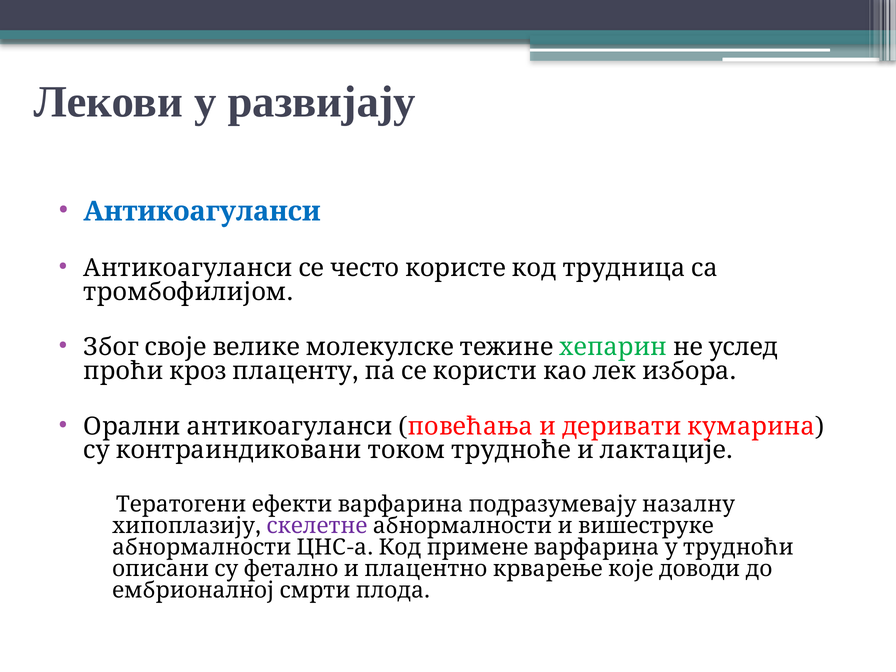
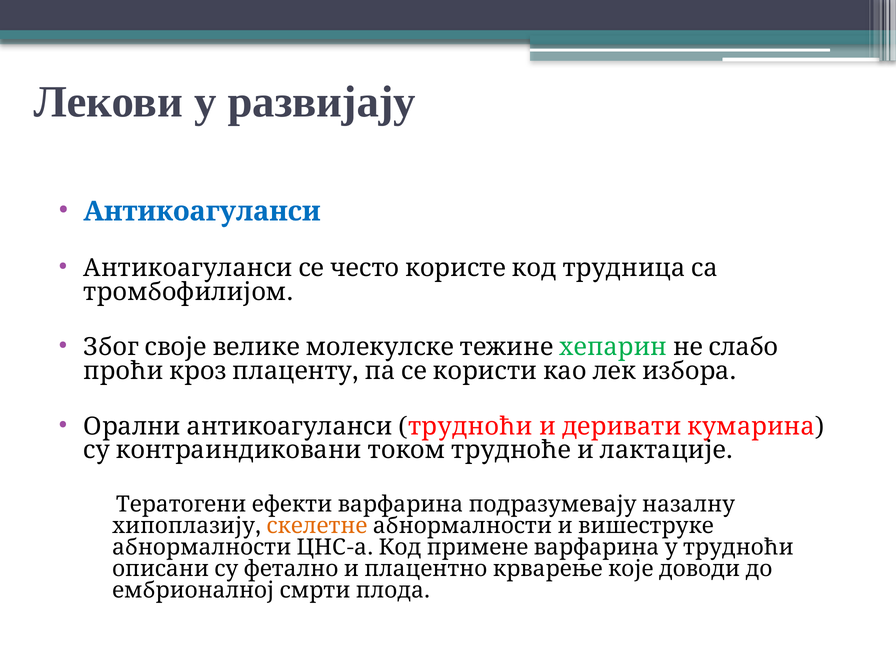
услед: услед -> слабо
антикоагуланси повећања: повећања -> трудноћи
скелетне colour: purple -> orange
